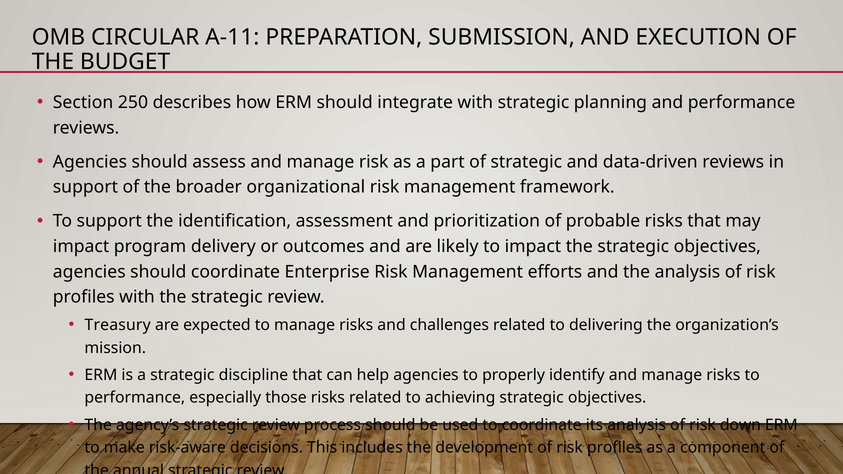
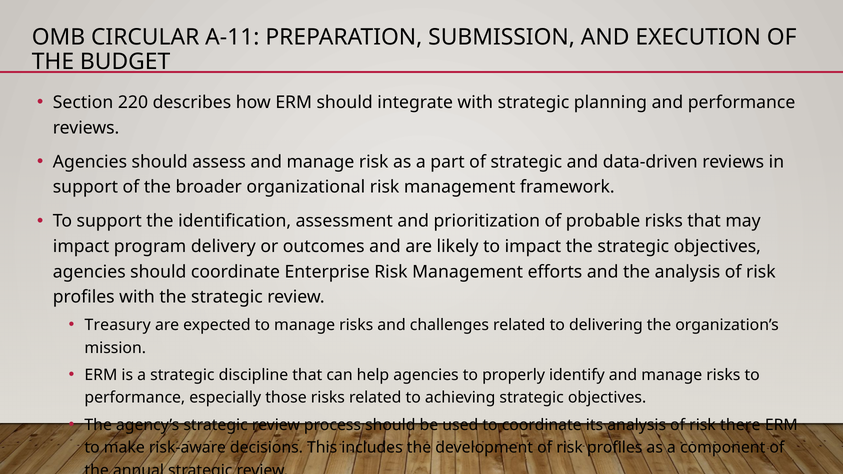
250: 250 -> 220
down: down -> there
